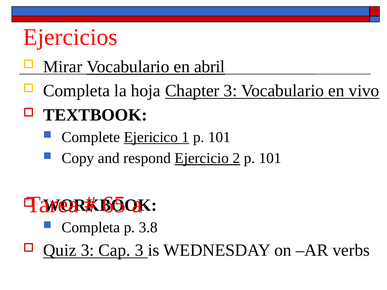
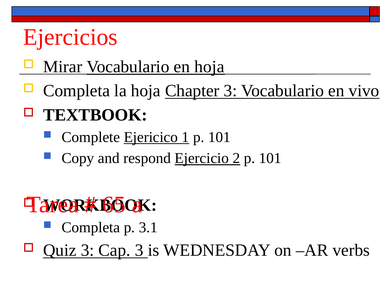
en abril: abril -> hoja
3.8: 3.8 -> 3.1
